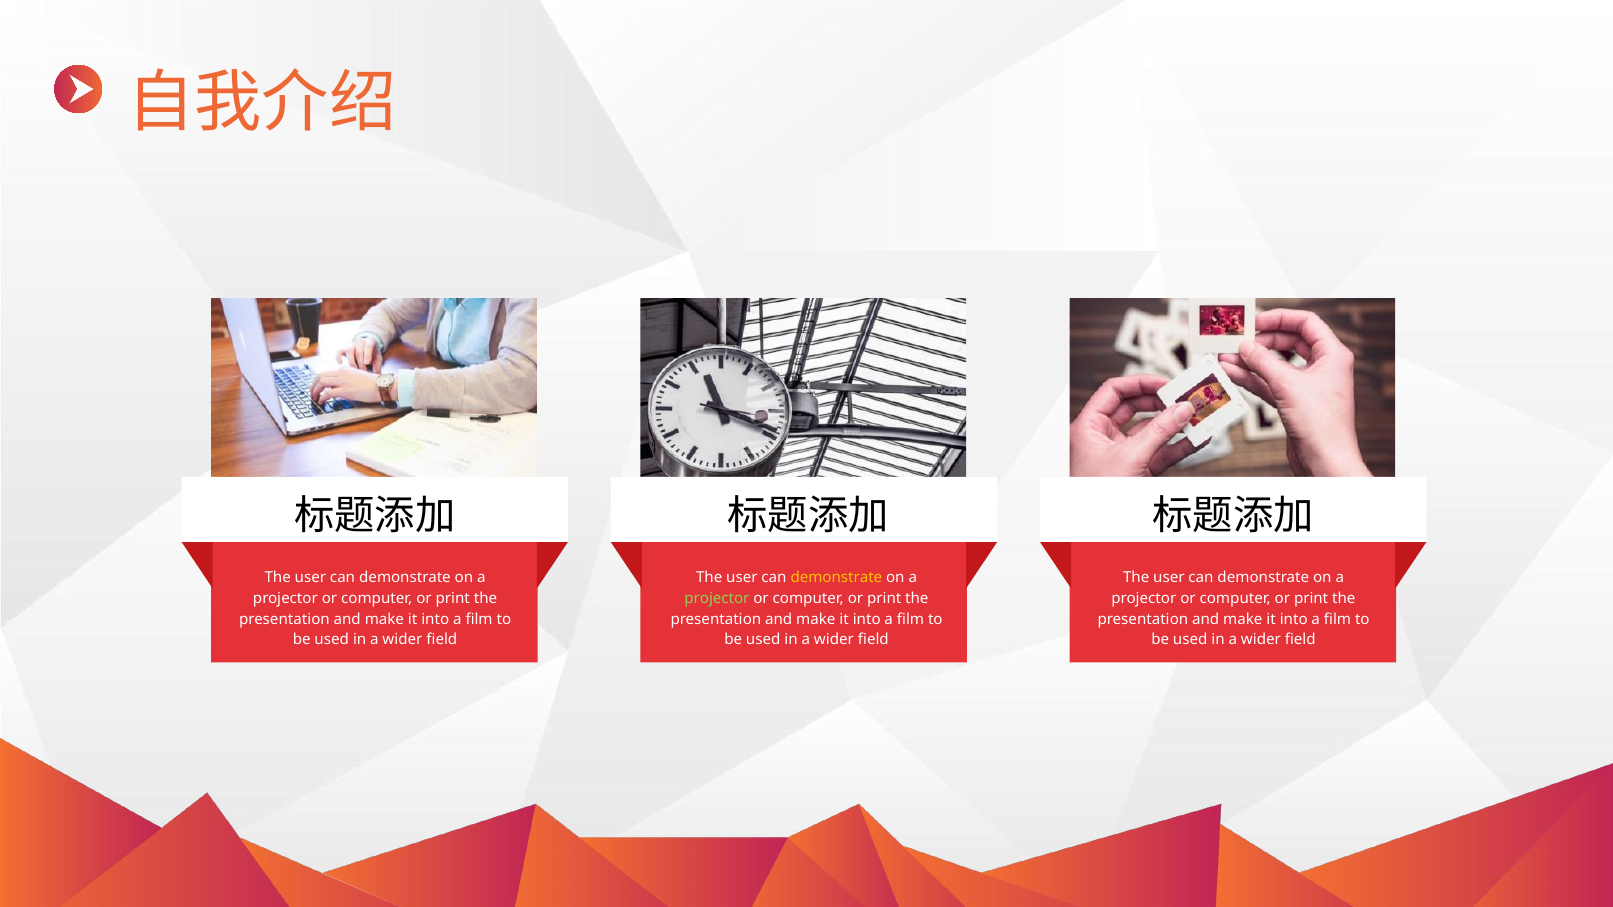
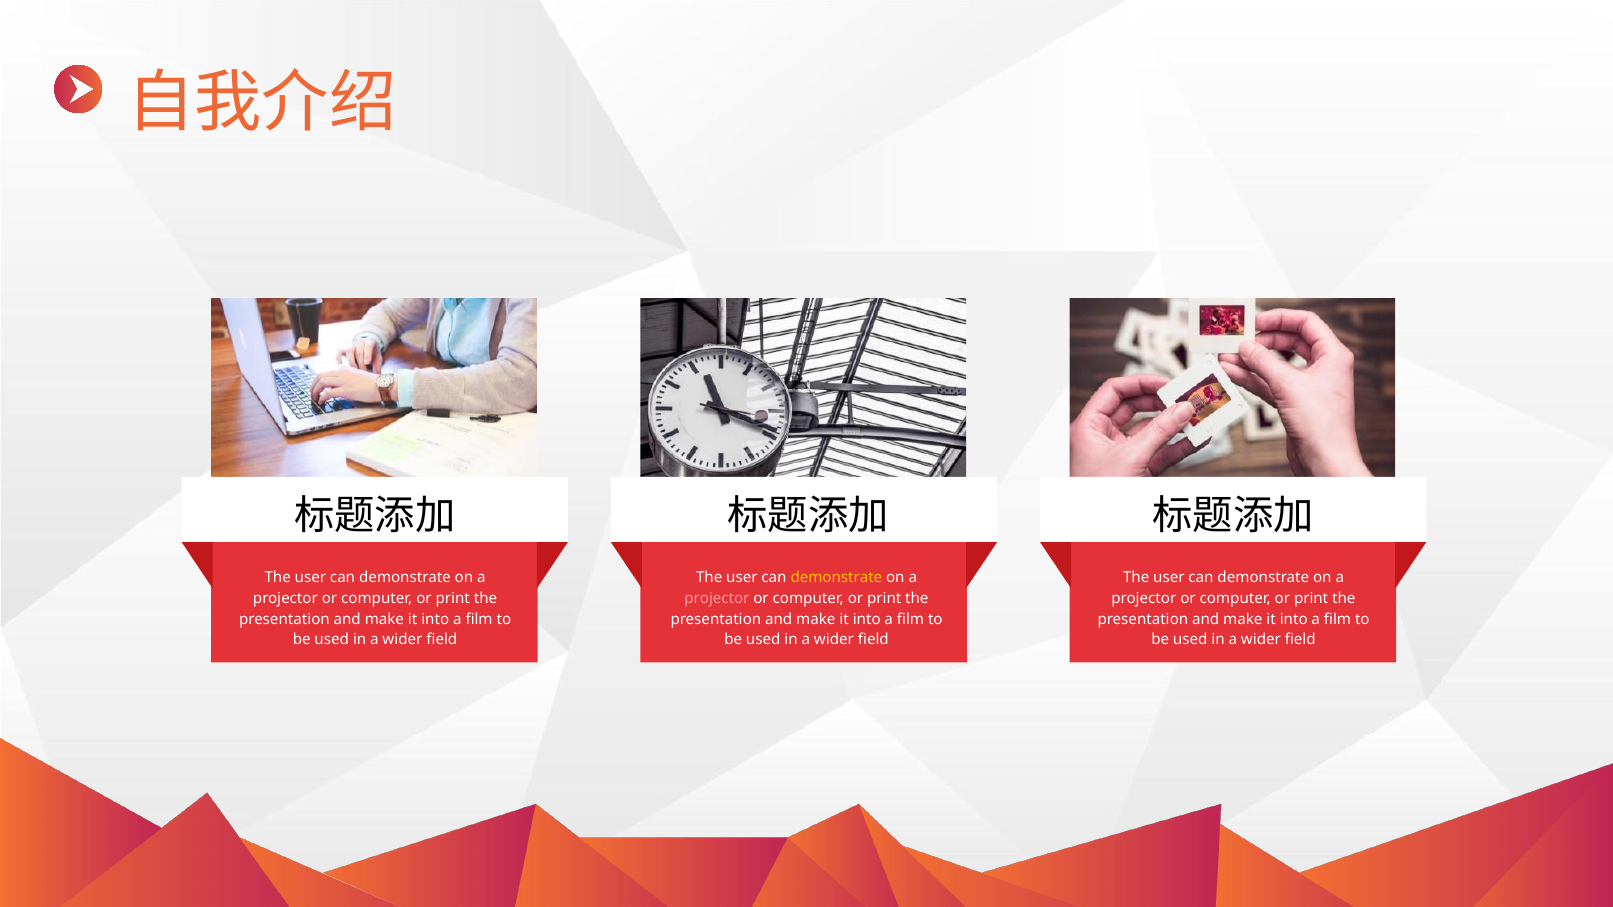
projector at (717, 599) colour: light green -> pink
